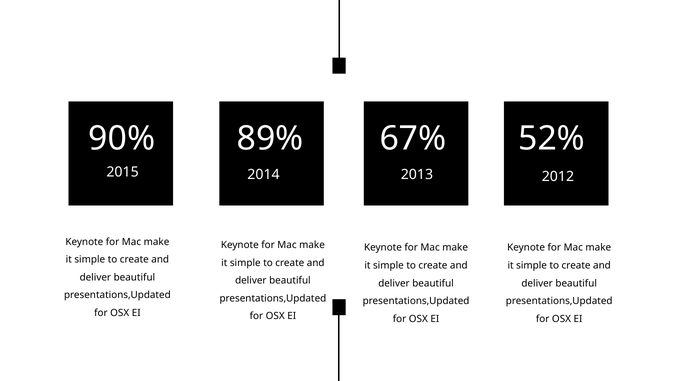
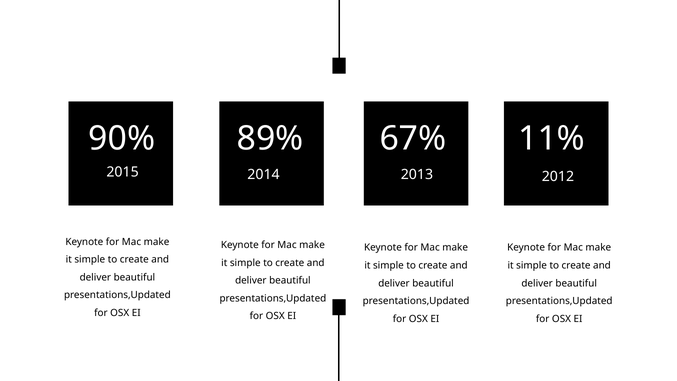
52%: 52% -> 11%
